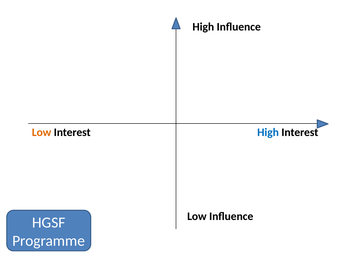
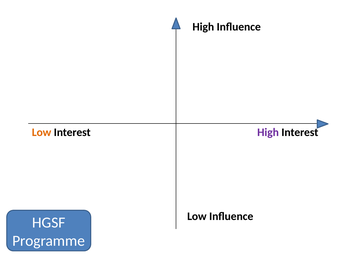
High at (268, 132) colour: blue -> purple
